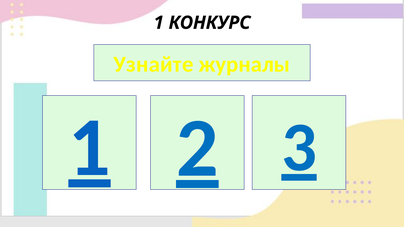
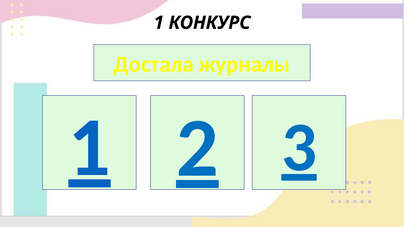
Узнайте: Узнайте -> Достала
